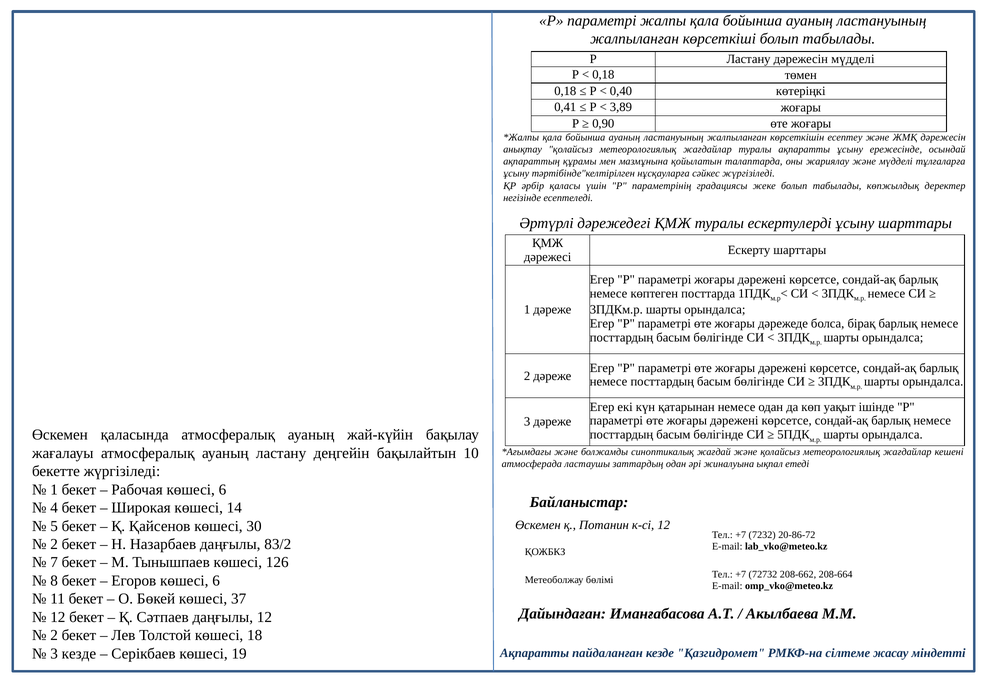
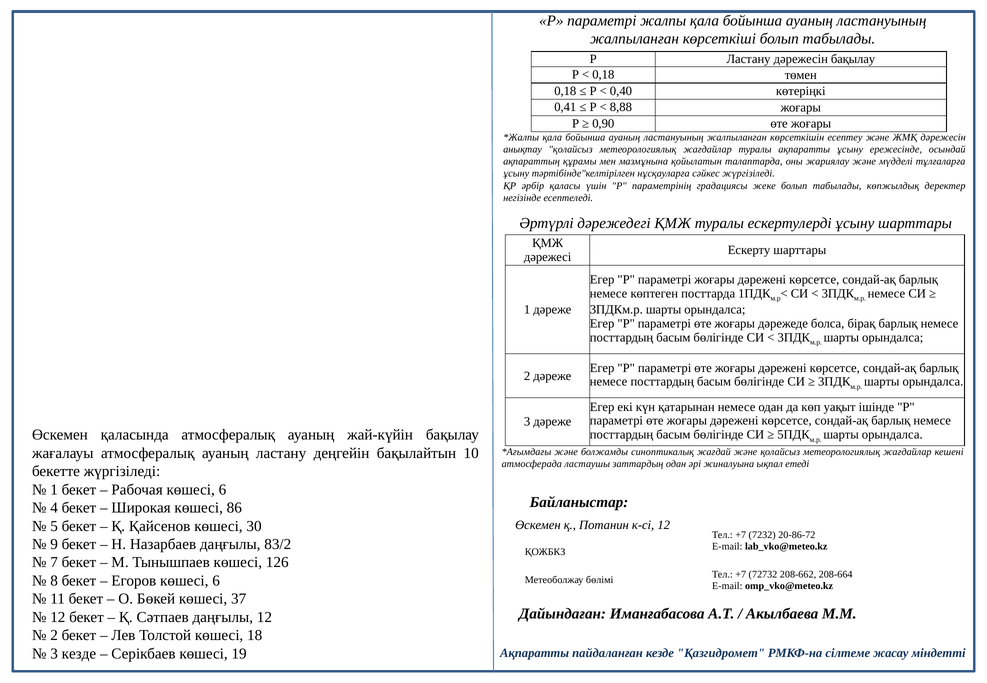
дәрежесін мүдделі: мүдделі -> бақылау
3,89: 3,89 -> 8,88
14: 14 -> 86
2 at (54, 545): 2 -> 9
